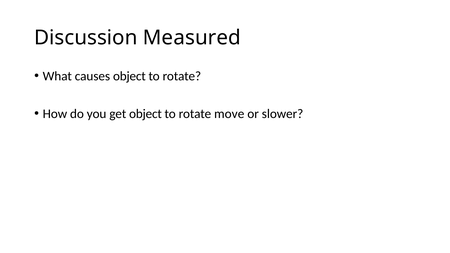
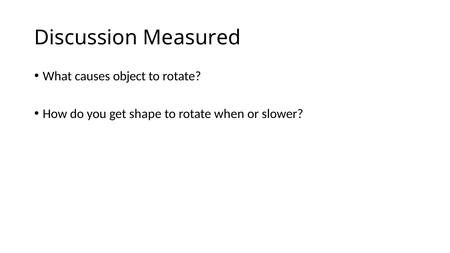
get object: object -> shape
move: move -> when
